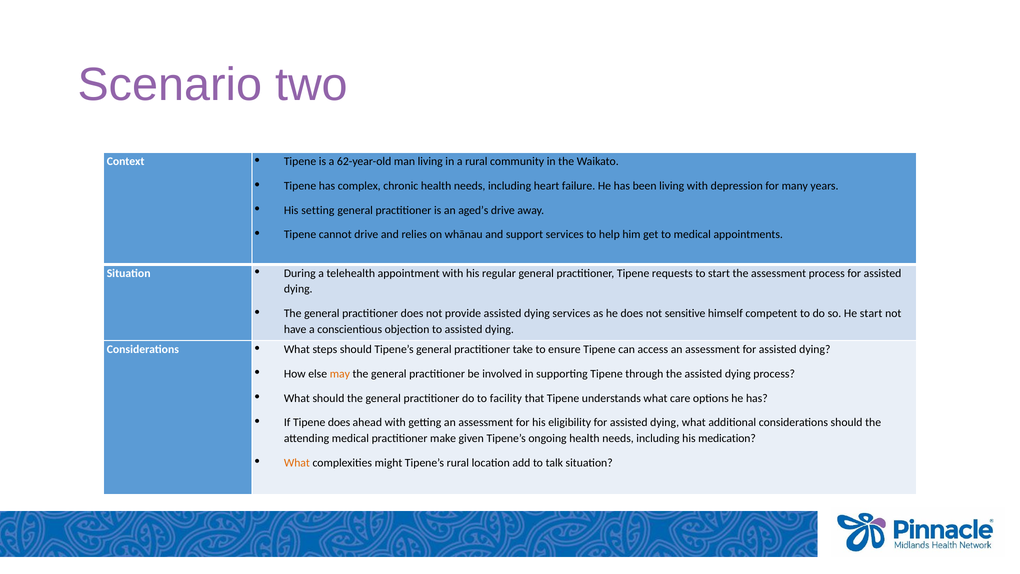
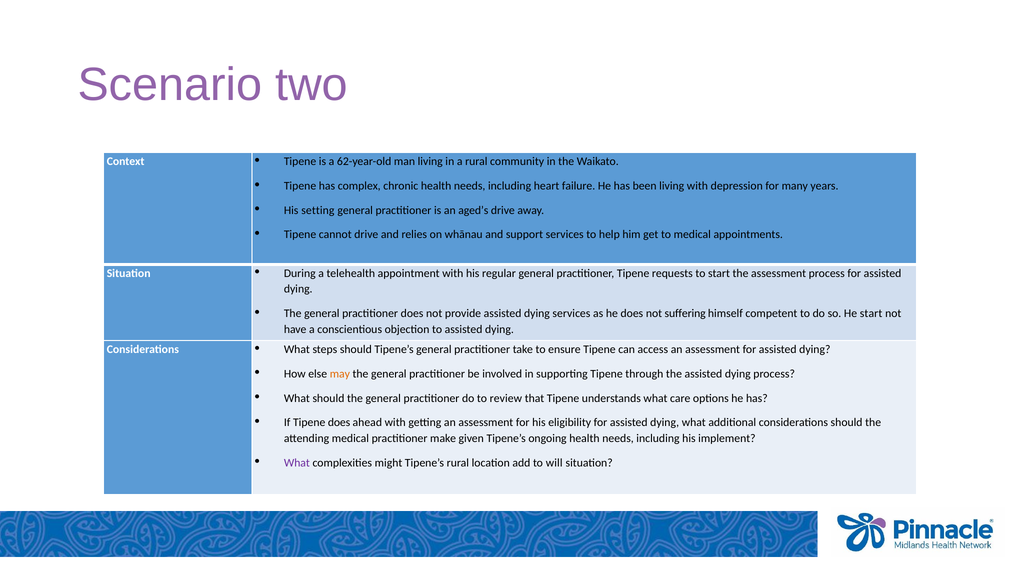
sensitive: sensitive -> suffering
facility: facility -> review
medication: medication -> implement
What at (297, 463) colour: orange -> purple
talk: talk -> will
